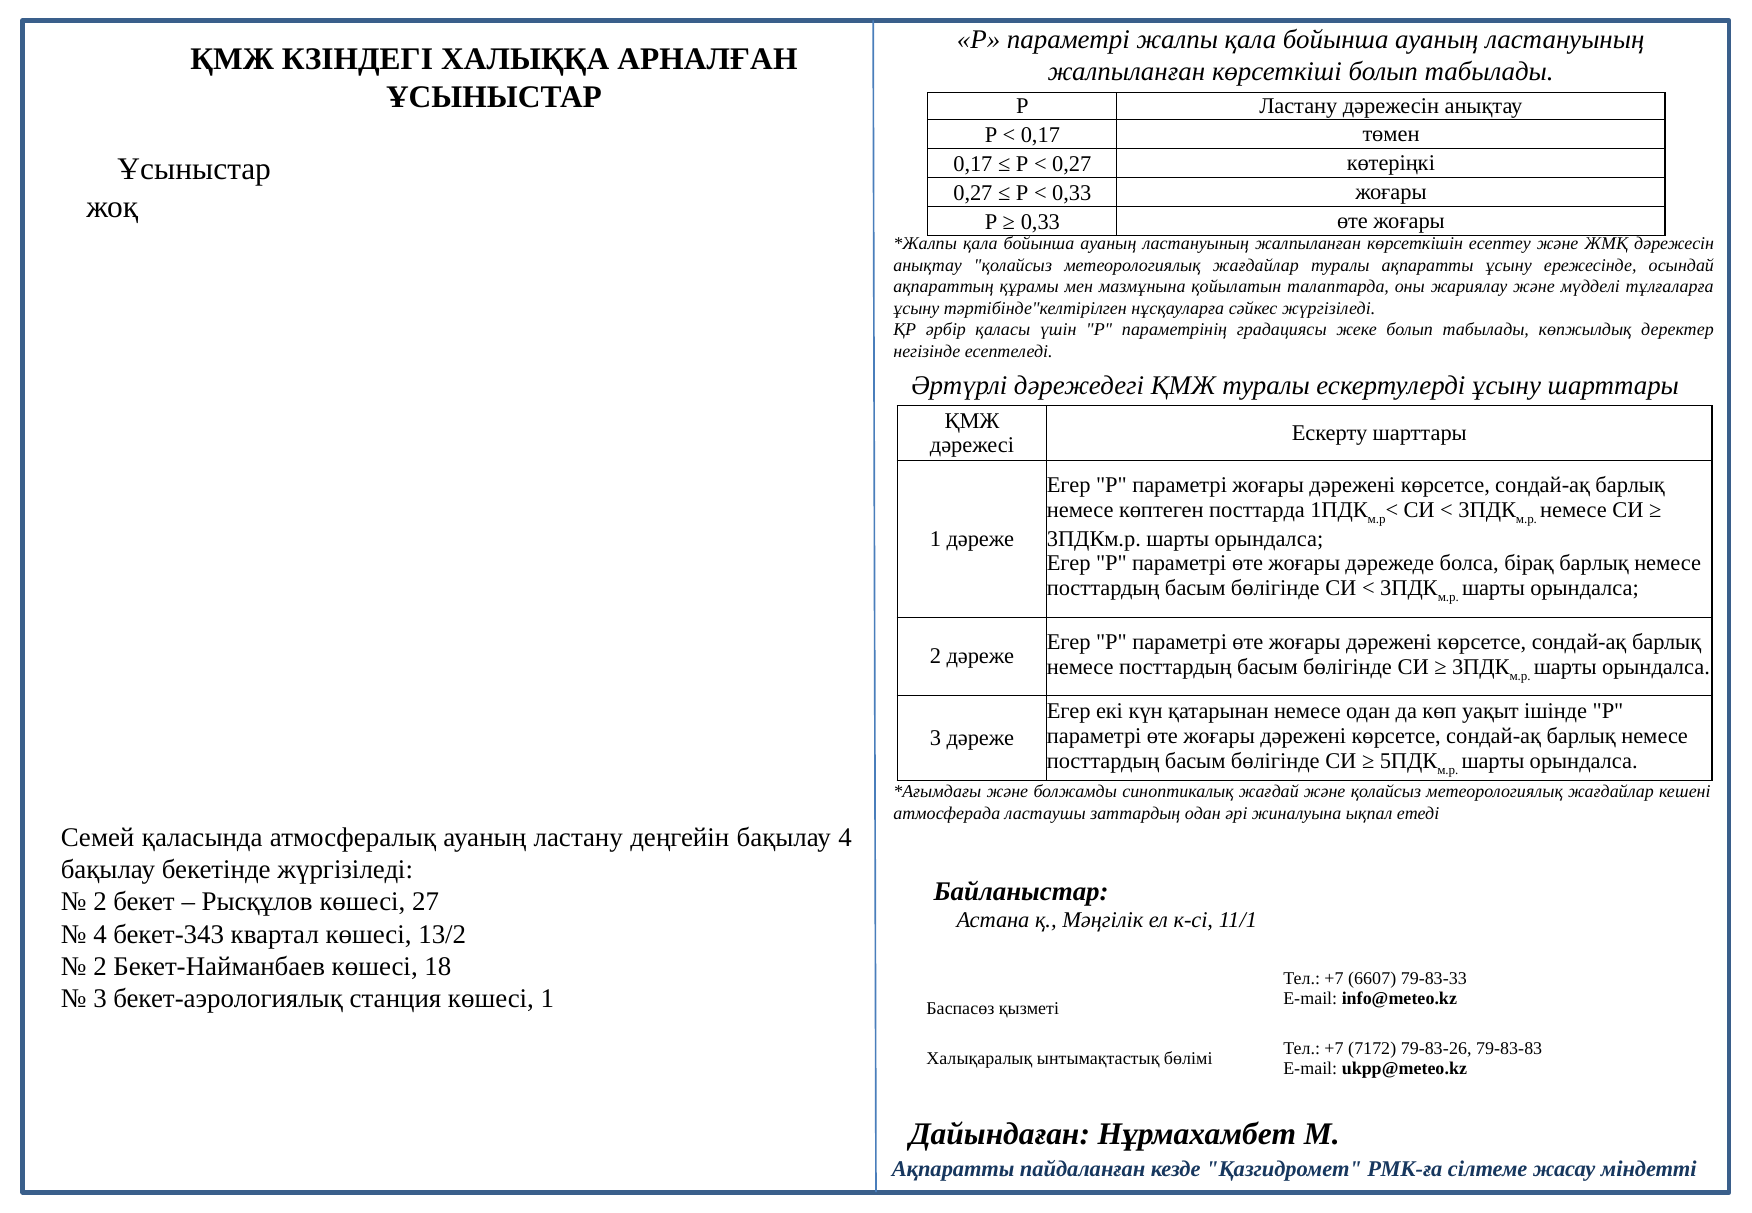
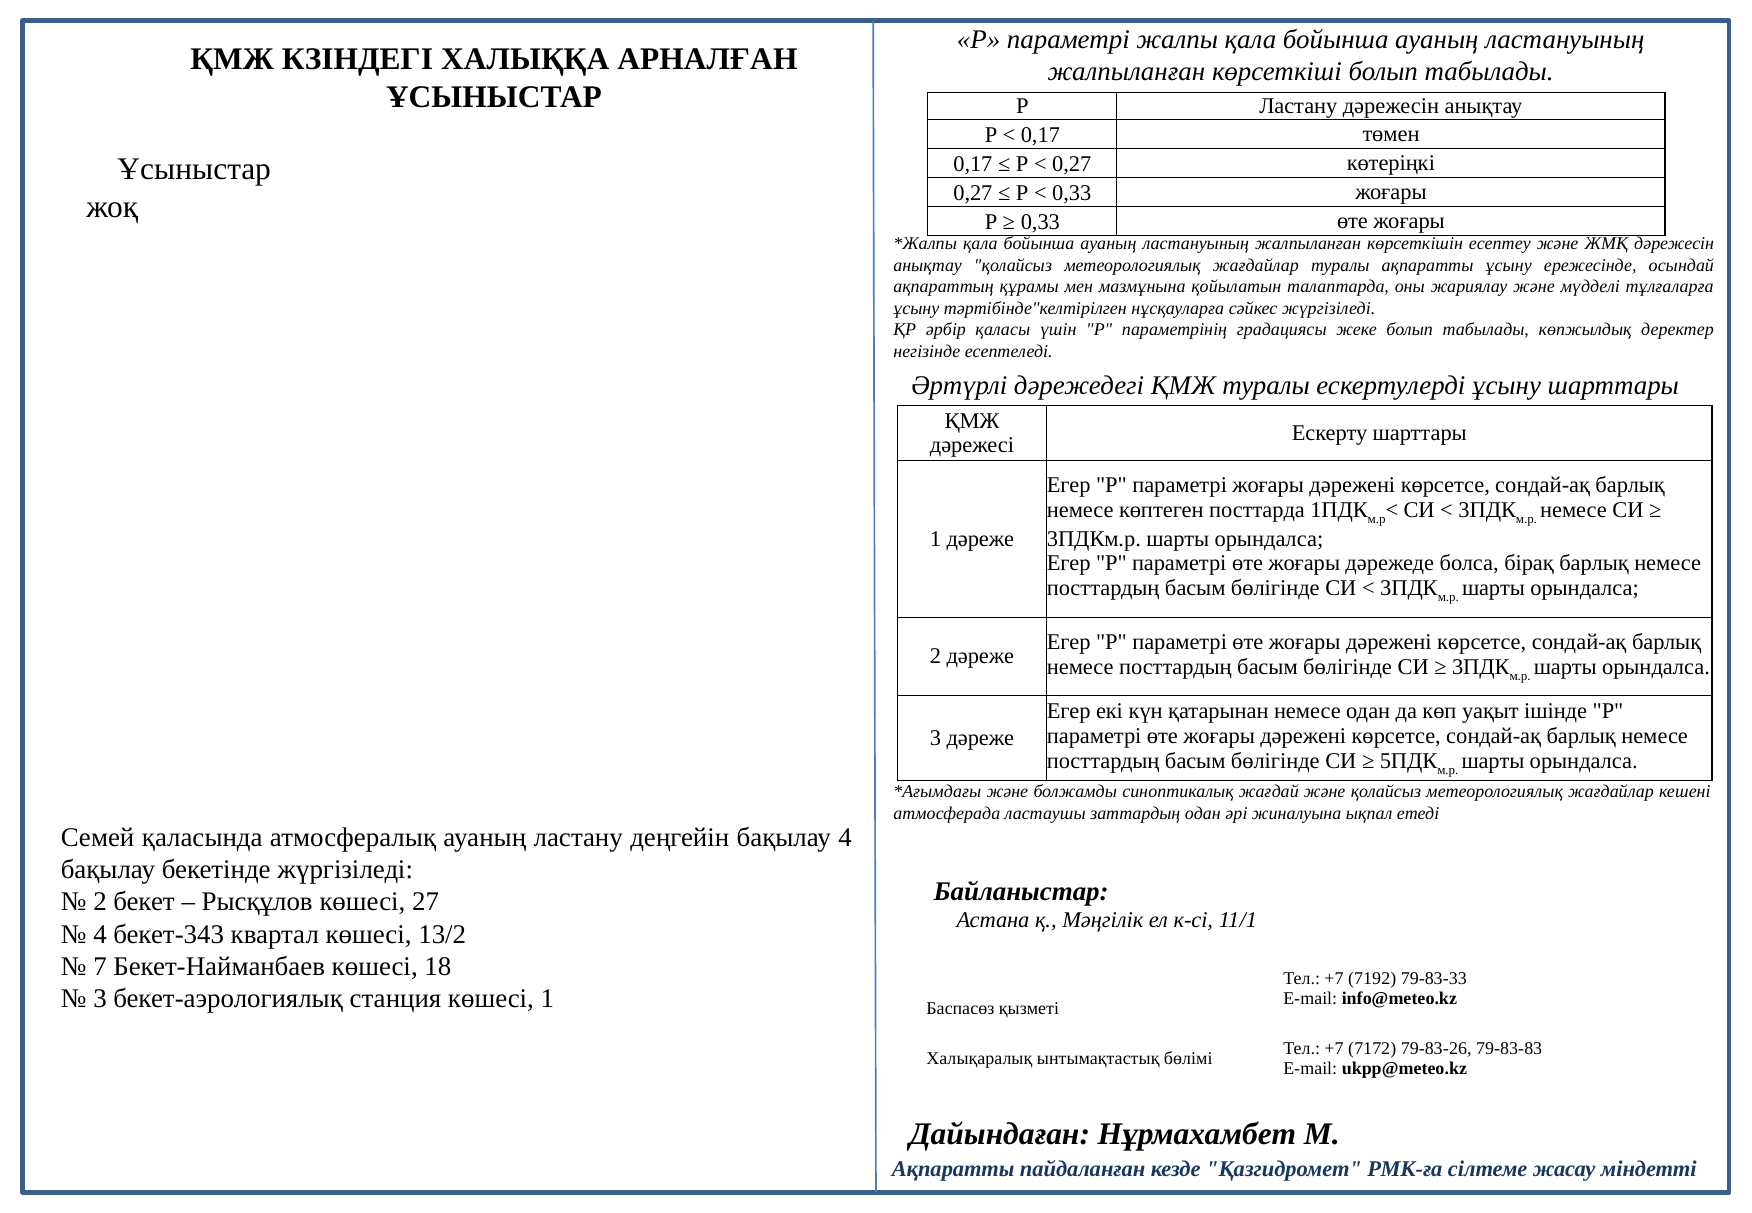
2 at (100, 967): 2 -> 7
6607: 6607 -> 7192
